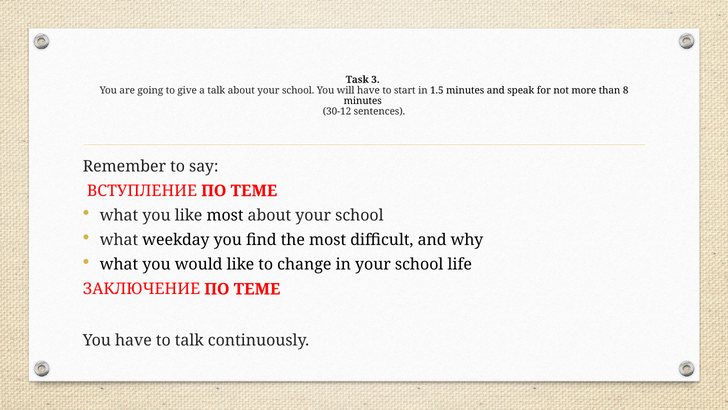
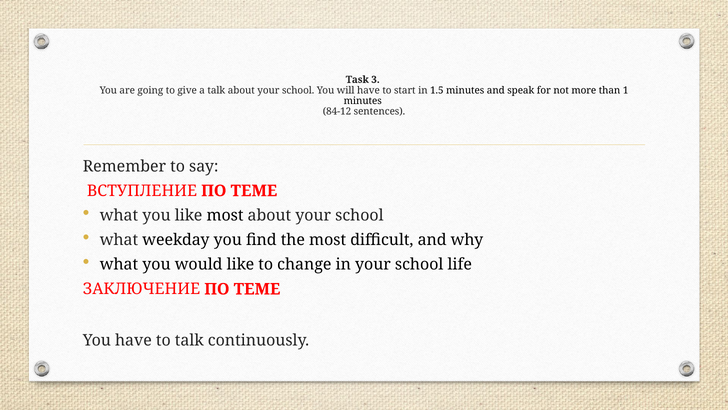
8: 8 -> 1
30-12: 30-12 -> 84-12
